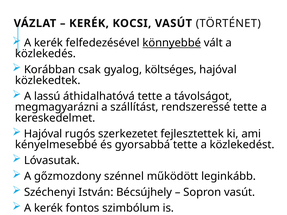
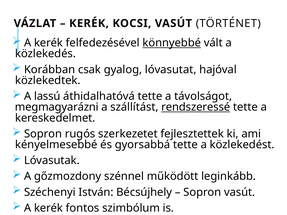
költséges: költséges -> lóvasutat
rendszeressé underline: none -> present
Hajóval at (43, 134): Hajóval -> Sopron
